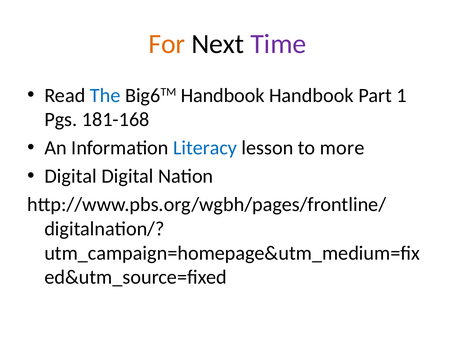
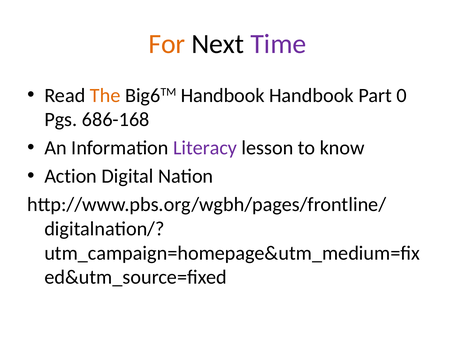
The colour: blue -> orange
1: 1 -> 0
181-168: 181-168 -> 686-168
Literacy colour: blue -> purple
more: more -> know
Digital at (71, 176): Digital -> Action
